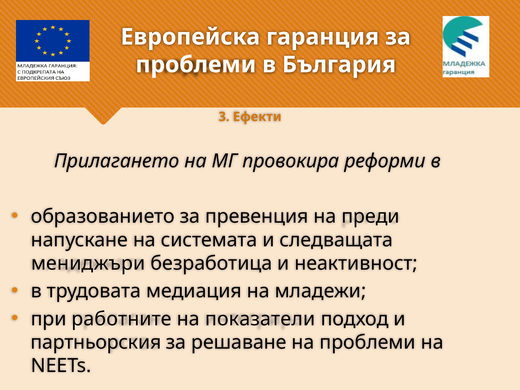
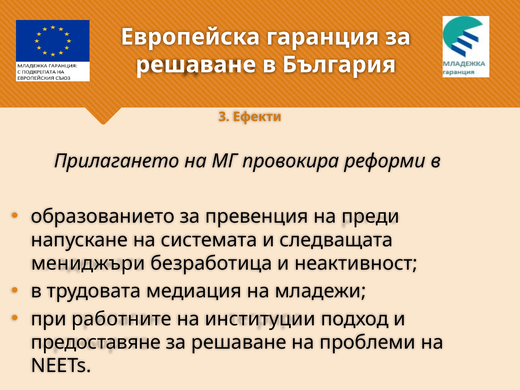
проблеми at (196, 65): проблеми -> решаване
показатели: показатели -> институции
партньорския: партньорския -> предоставяне
